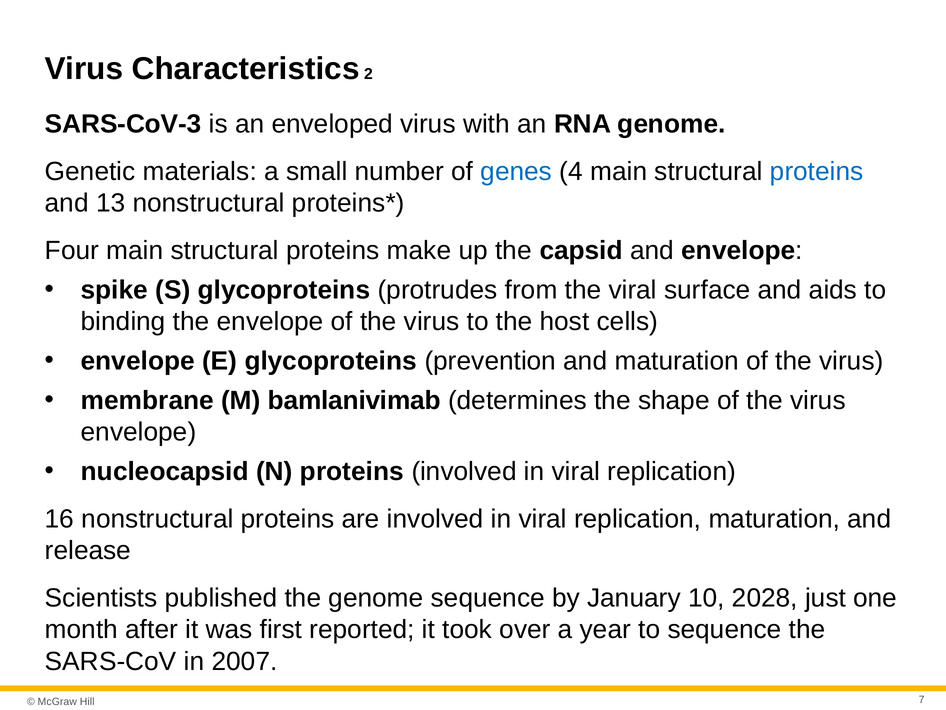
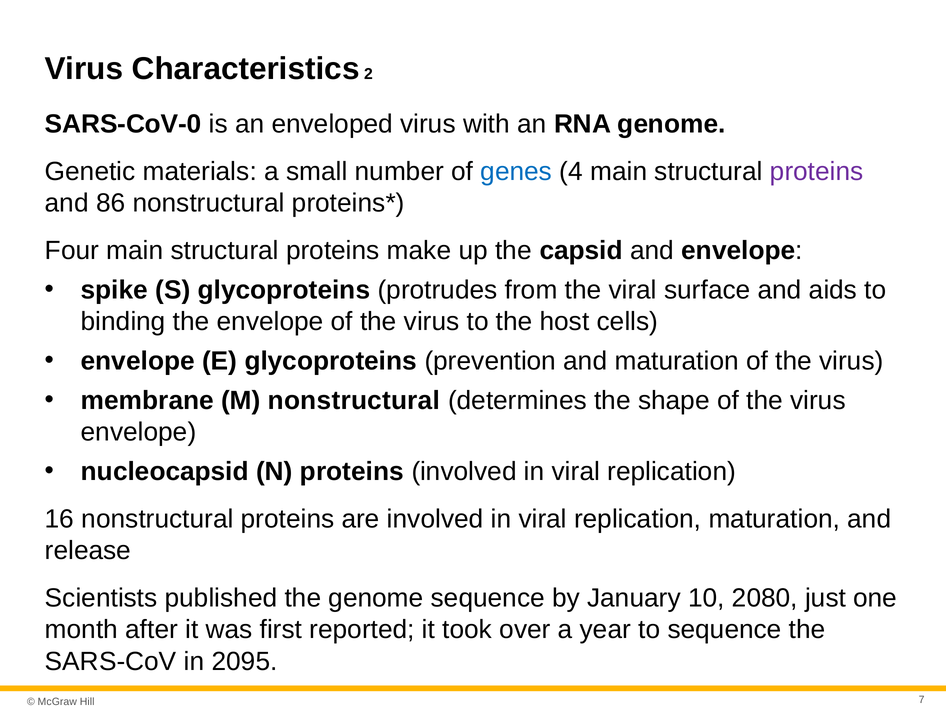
SARS-CoV-3: SARS-CoV-3 -> SARS-CoV-0
proteins at (817, 171) colour: blue -> purple
13: 13 -> 86
M bamlanivimab: bamlanivimab -> nonstructural
2028: 2028 -> 2080
2007: 2007 -> 2095
